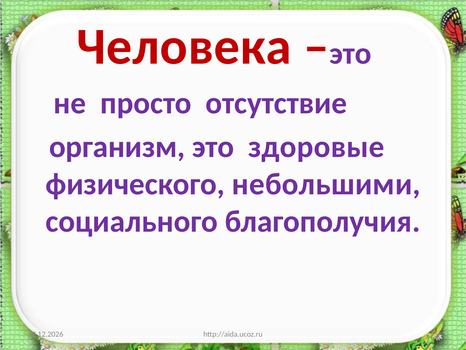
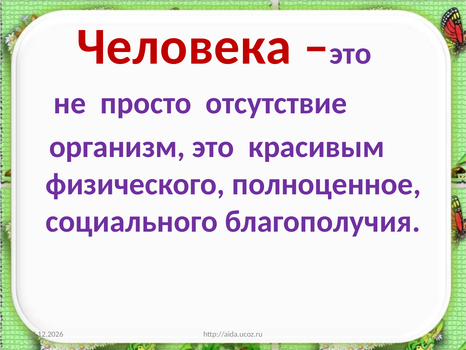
здоровые: здоровые -> красивым
небольшими: небольшими -> полноценное
